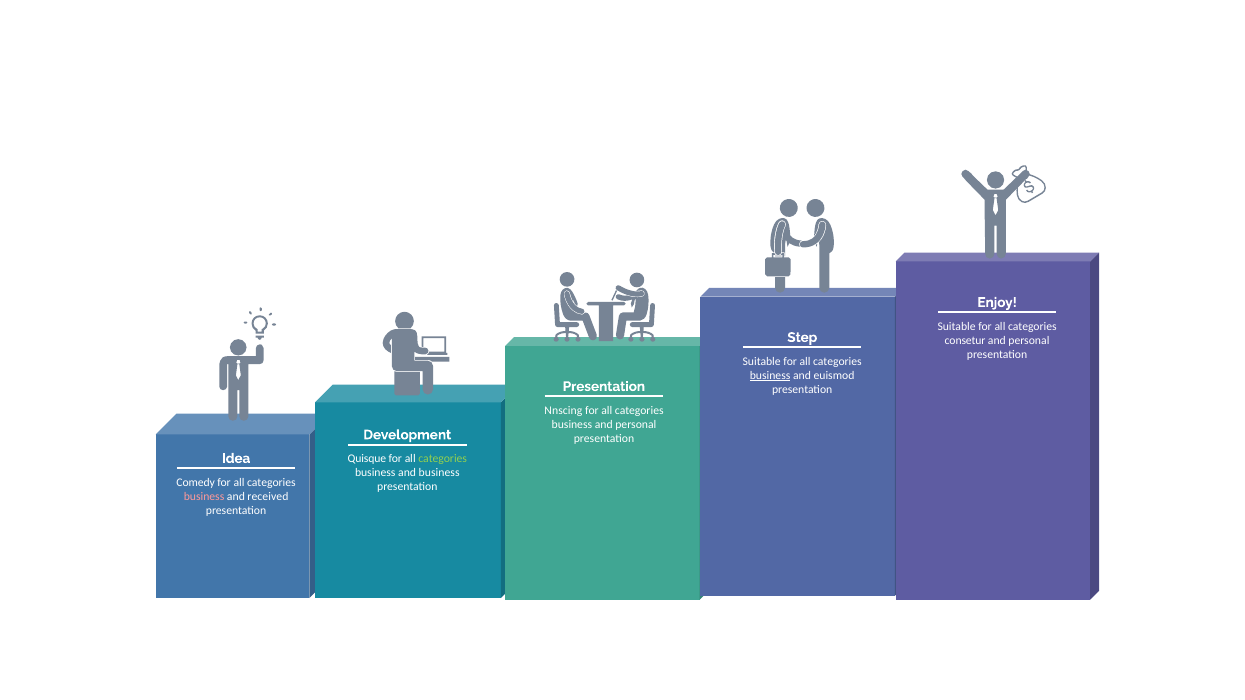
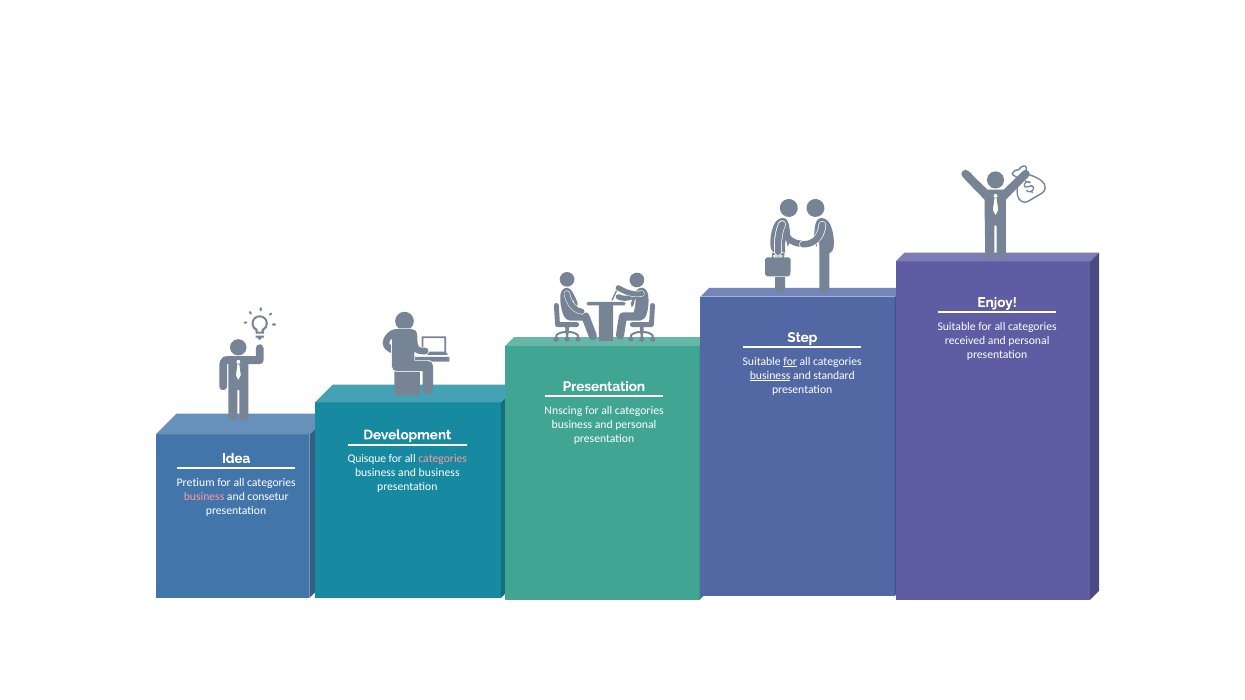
consetur: consetur -> received
for at (790, 362) underline: none -> present
euismod: euismod -> standard
categories at (443, 459) colour: light green -> pink
Comedy: Comedy -> Pretium
received: received -> consetur
